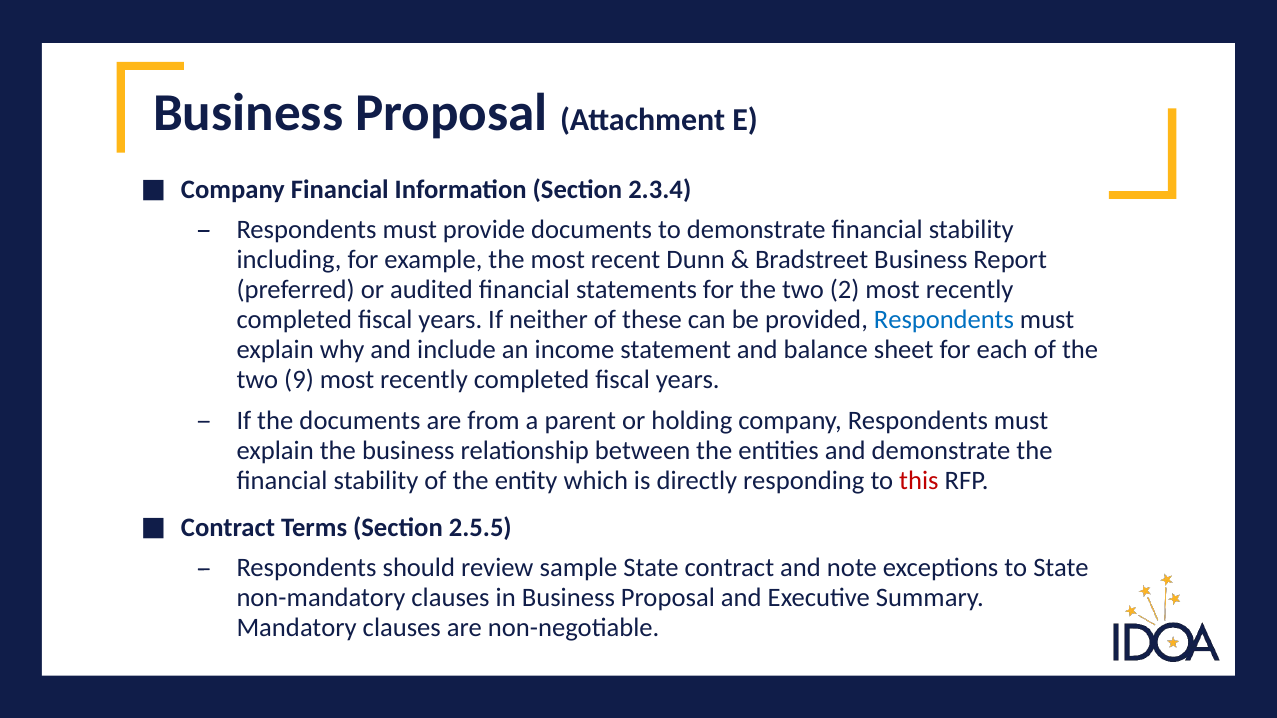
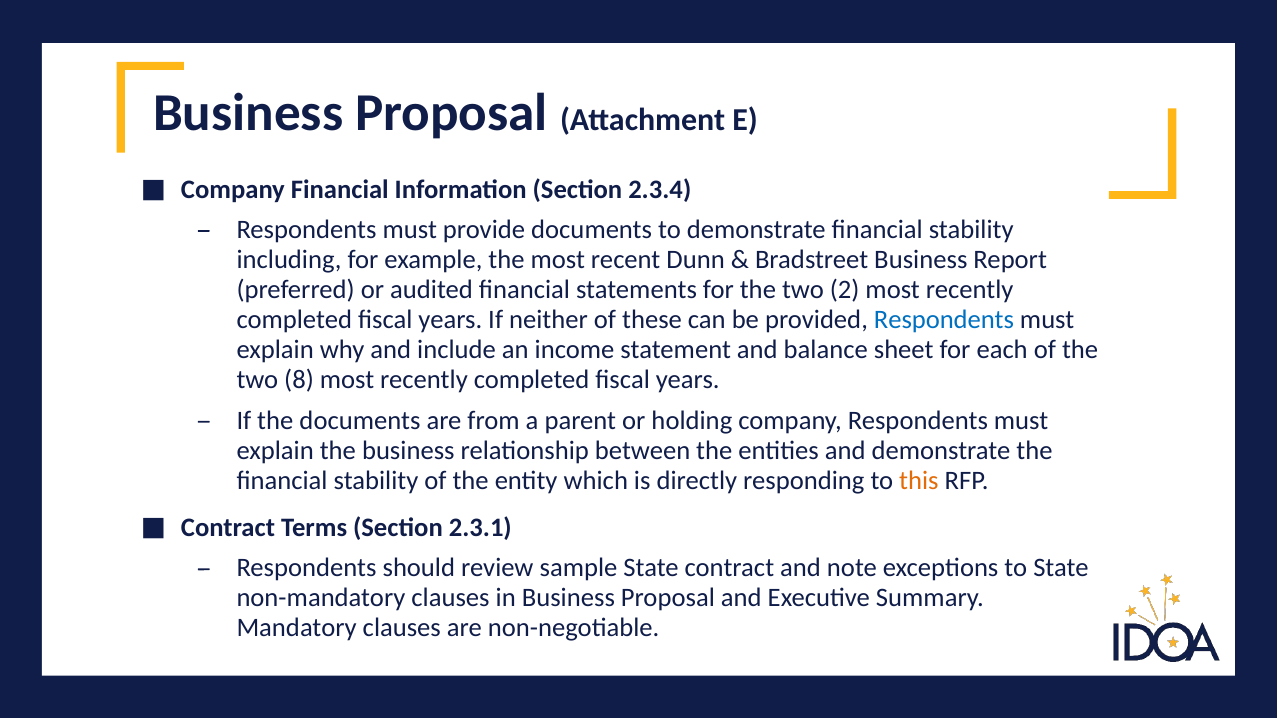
9: 9 -> 8
this colour: red -> orange
2.5.5: 2.5.5 -> 2.3.1
